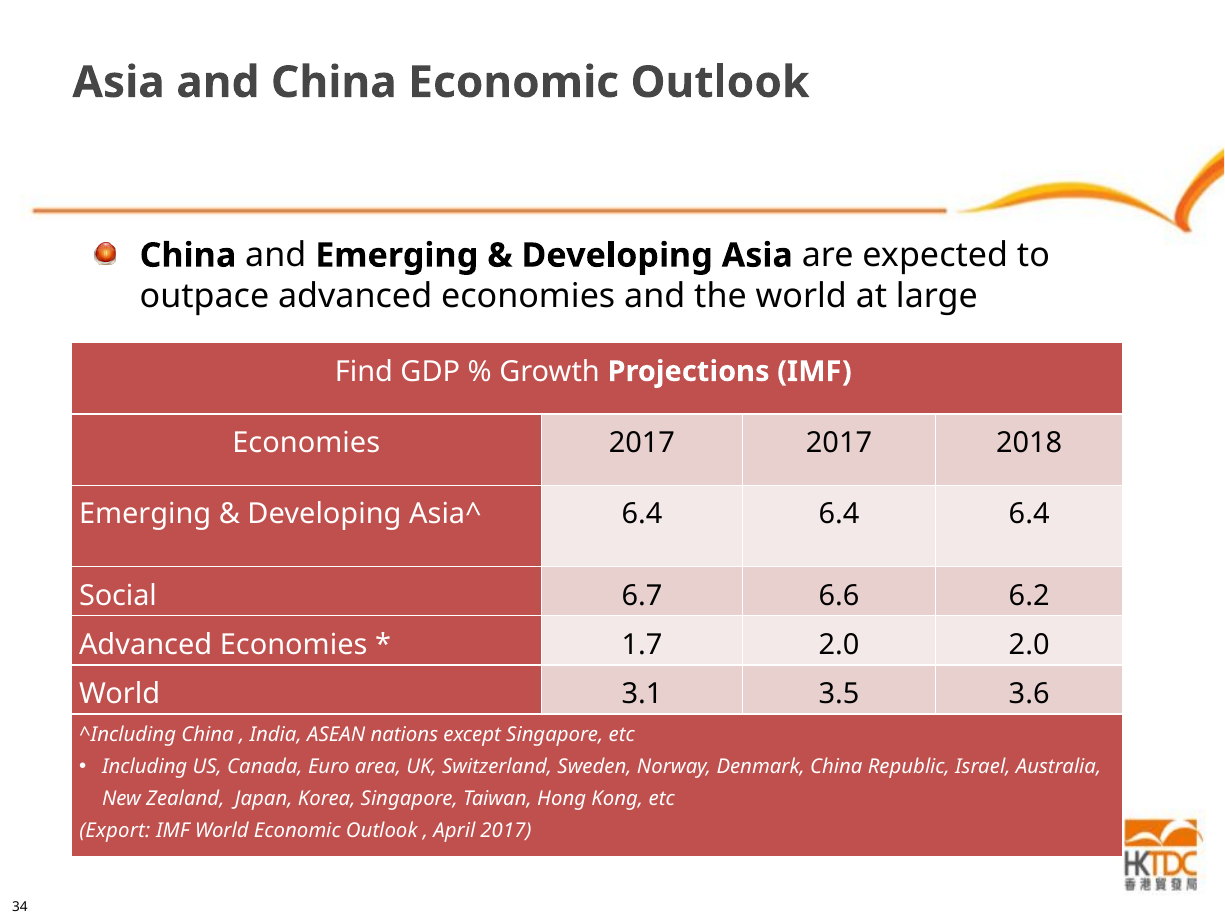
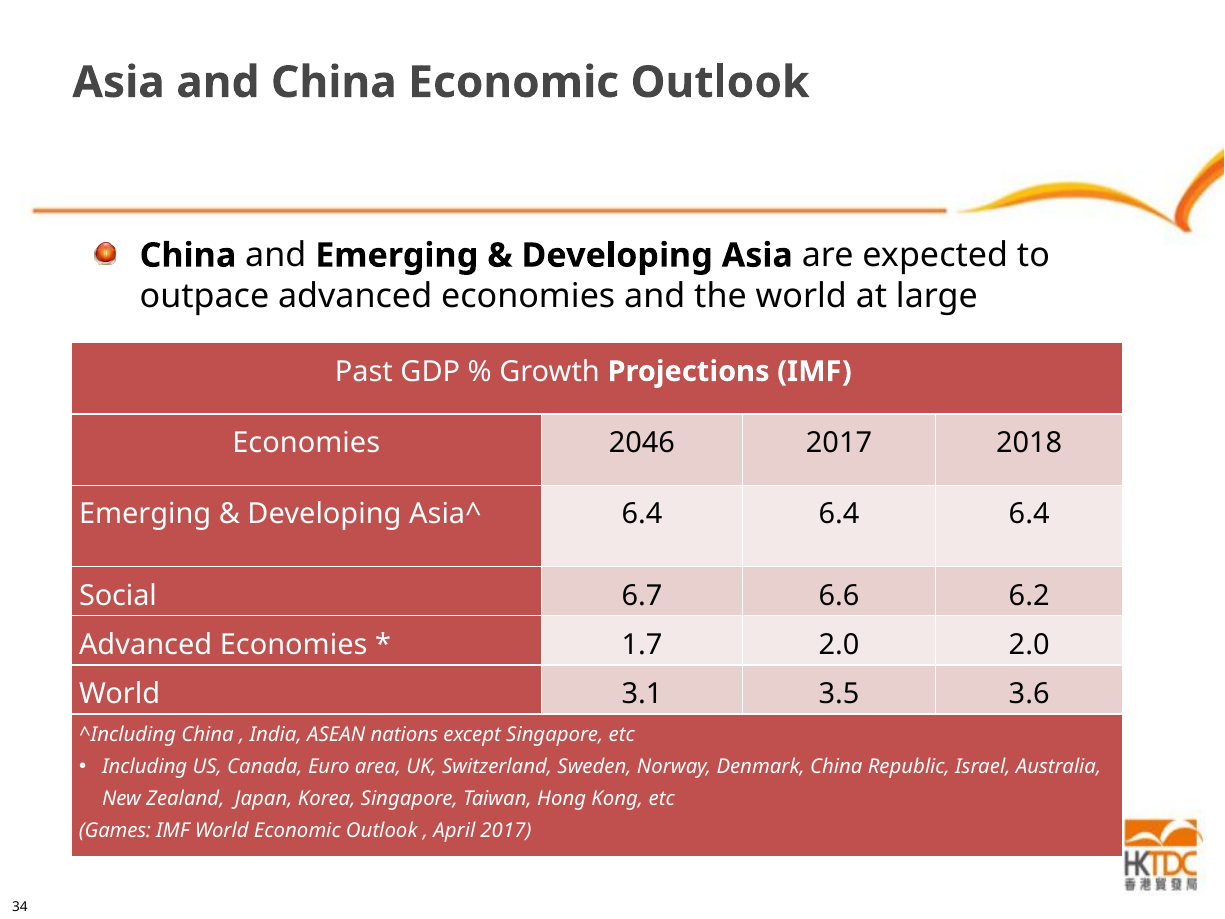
Find: Find -> Past
Economies 2017: 2017 -> 2046
Export: Export -> Games
